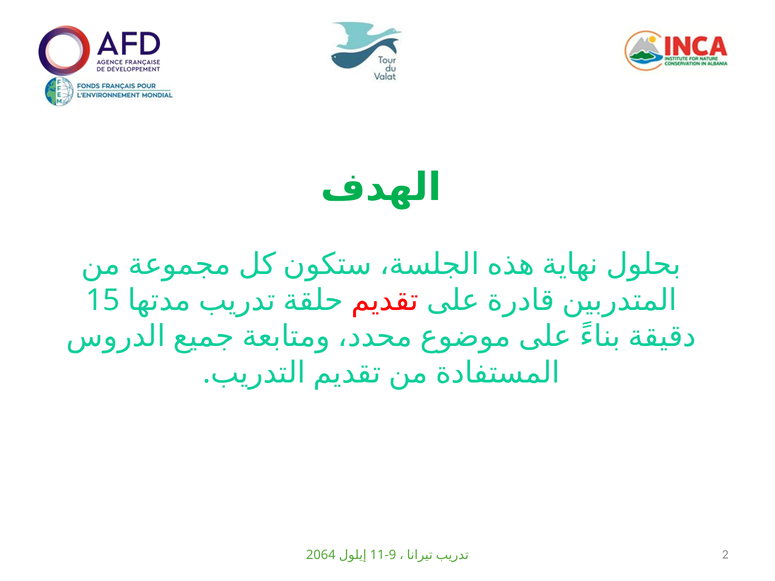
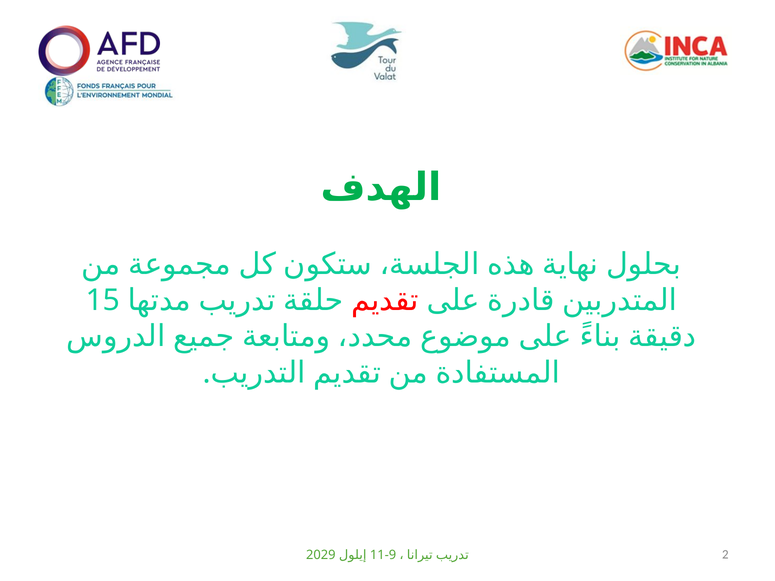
2064: 2064 -> 2029
